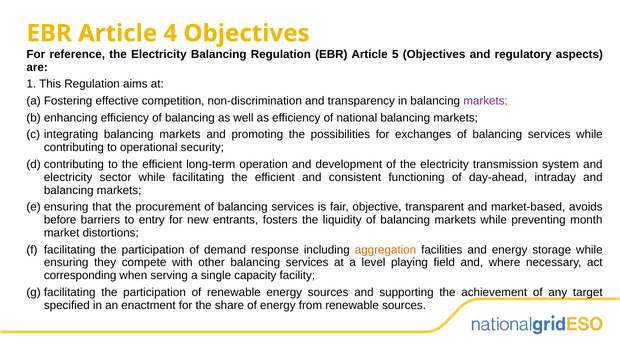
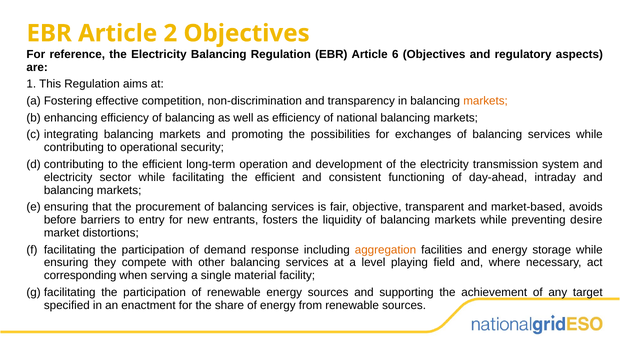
4: 4 -> 2
5: 5 -> 6
markets at (486, 101) colour: purple -> orange
month: month -> desire
capacity: capacity -> material
